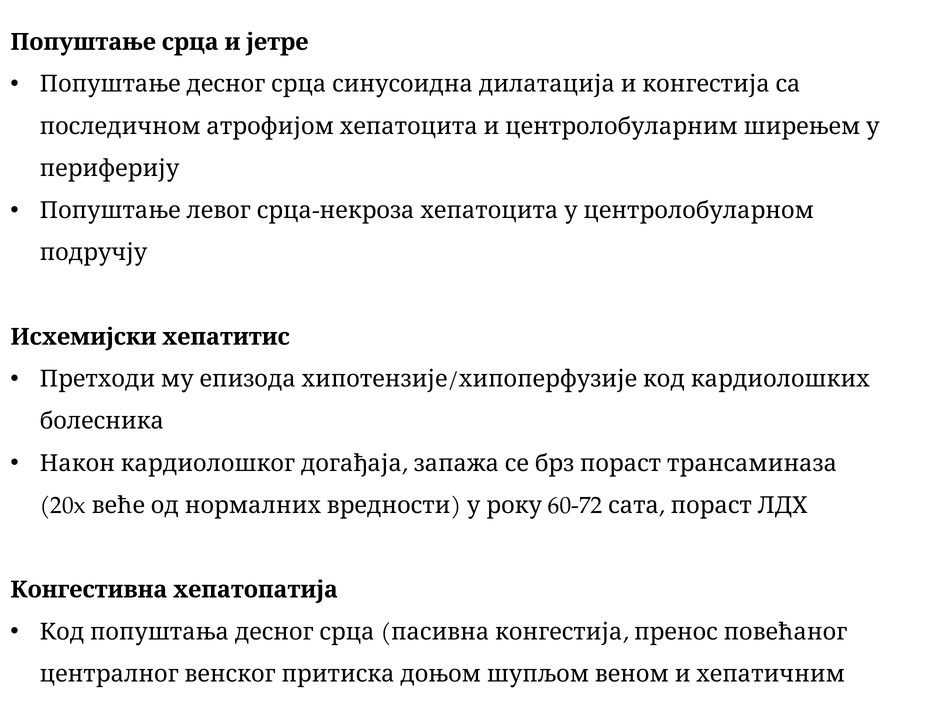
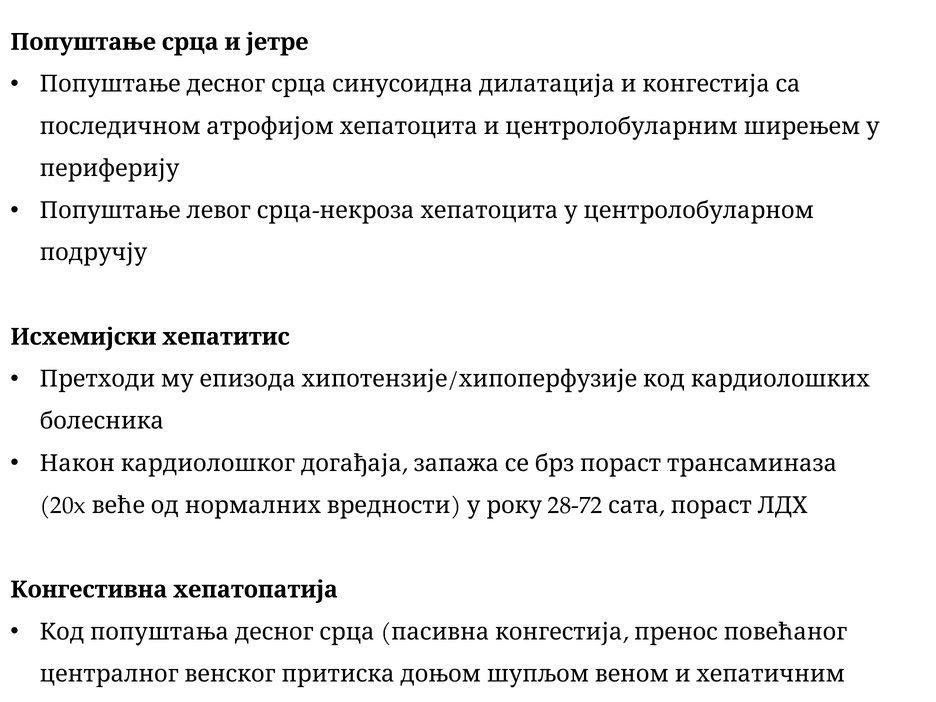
60-72: 60-72 -> 28-72
